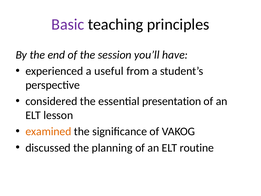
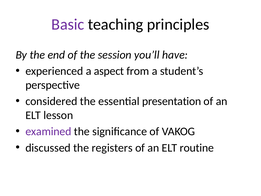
useful: useful -> aspect
examined colour: orange -> purple
planning: planning -> registers
